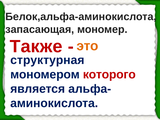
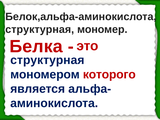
запасающая at (40, 29): запасающая -> структурная
Также: Также -> Белка
это colour: orange -> red
